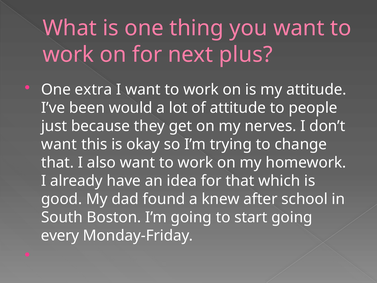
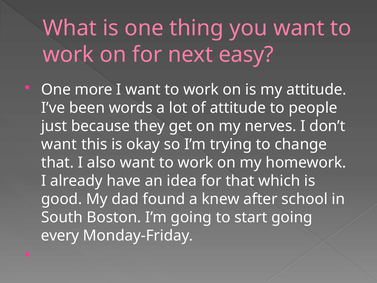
plus: plus -> easy
extra: extra -> more
would: would -> words
